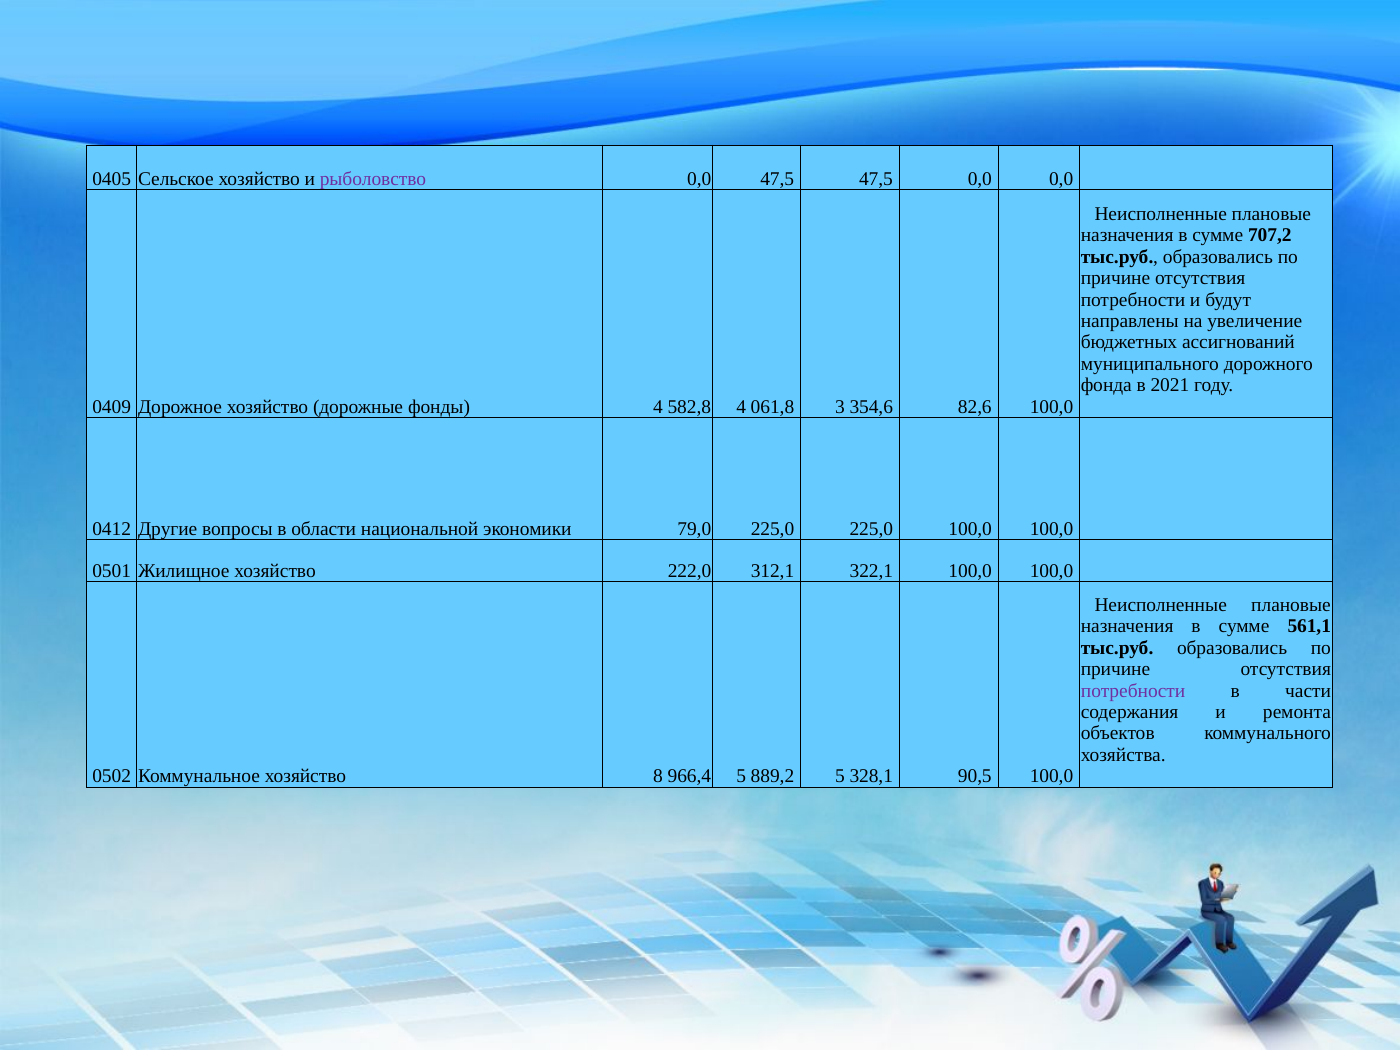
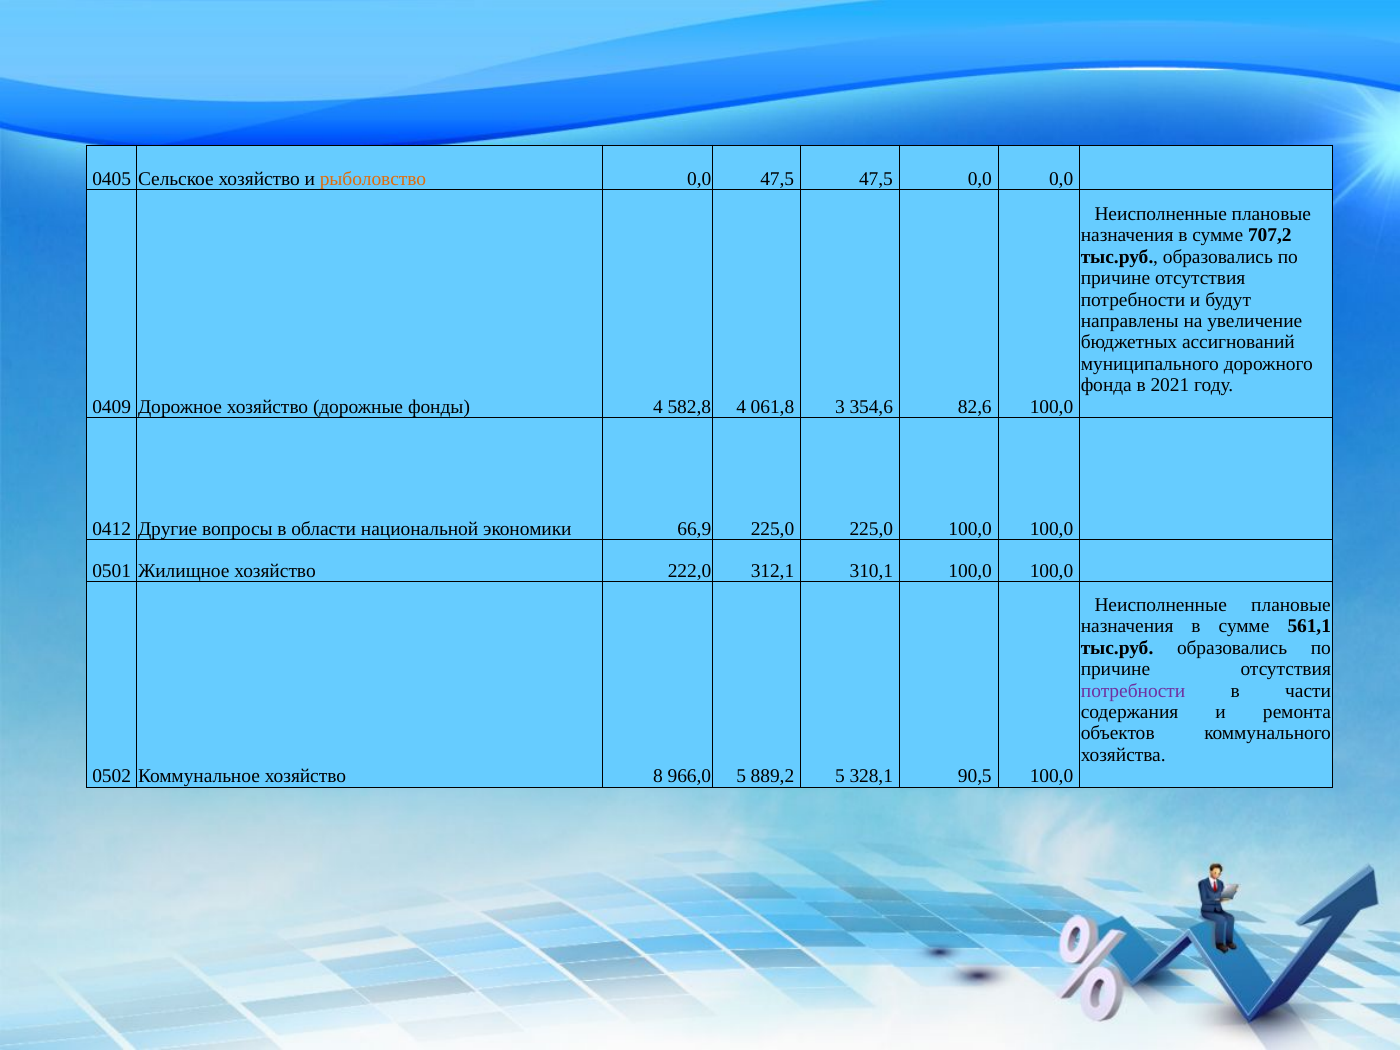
рыболовство colour: purple -> orange
79,0: 79,0 -> 66,9
322,1: 322,1 -> 310,1
966,4: 966,4 -> 966,0
